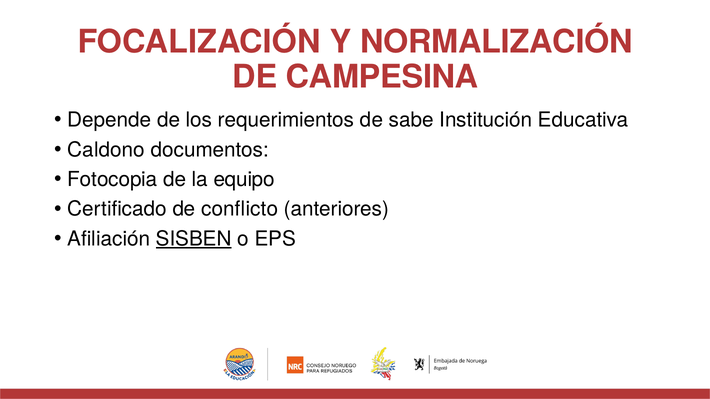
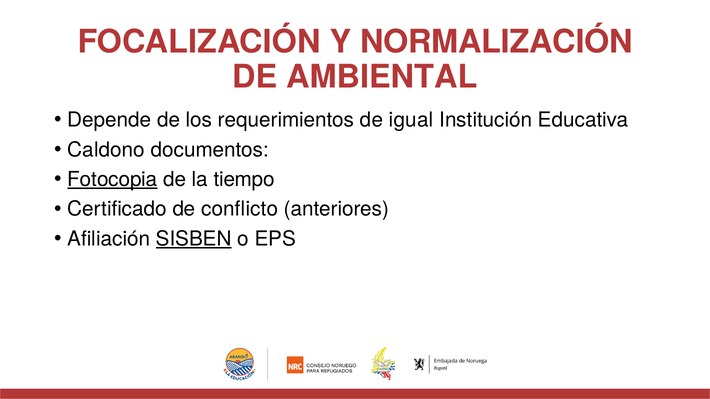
CAMPESINA: CAMPESINA -> AMBIENTAL
sabe: sabe -> igual
Fotocopia underline: none -> present
equipo: equipo -> tiempo
